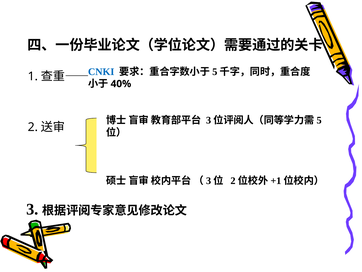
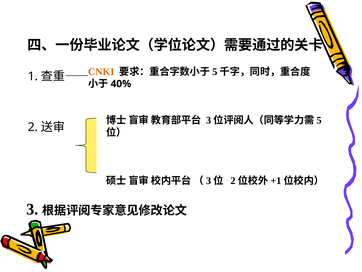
CNKI colour: blue -> orange
